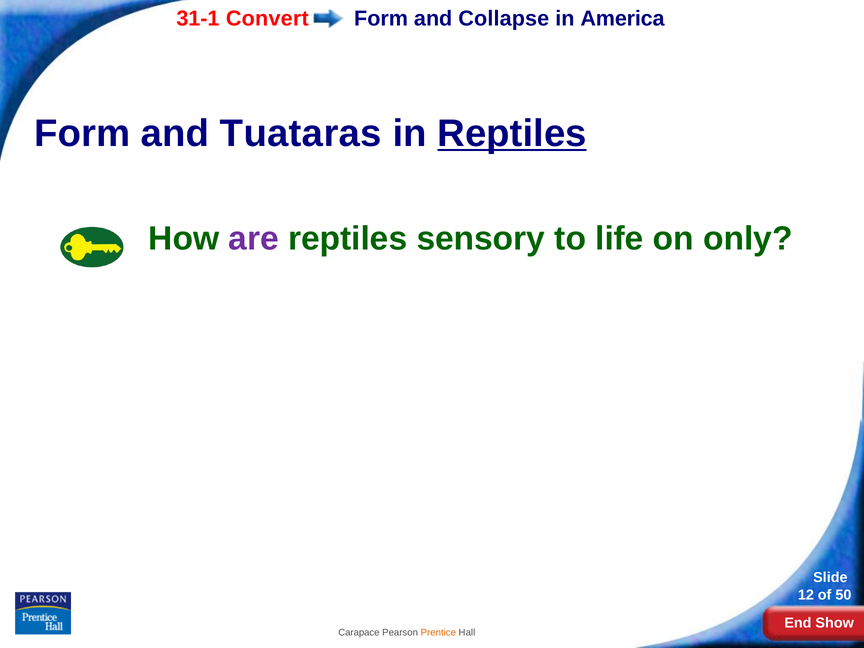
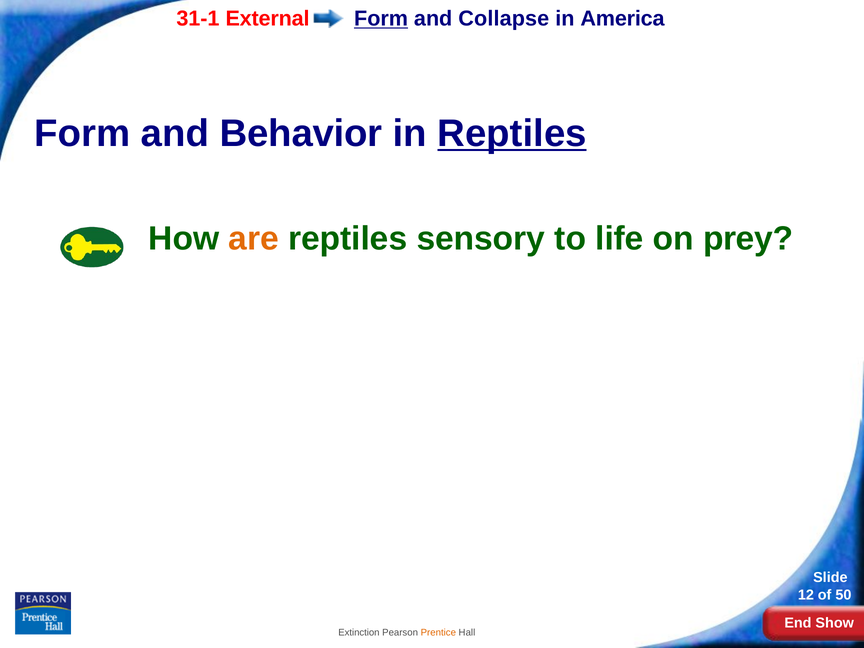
Convert: Convert -> External
Form at (381, 19) underline: none -> present
Tuataras: Tuataras -> Behavior
are colour: purple -> orange
only: only -> prey
Carapace: Carapace -> Extinction
